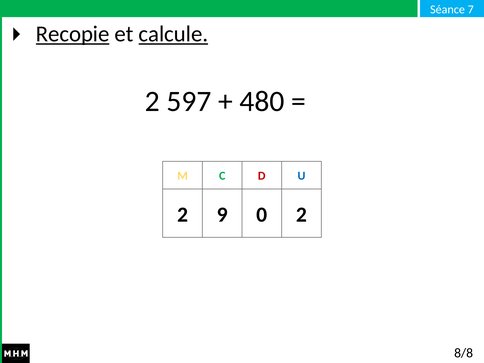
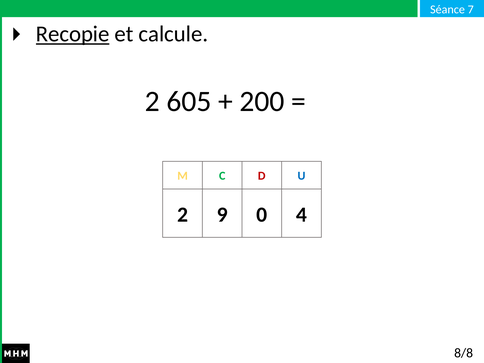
calcule underline: present -> none
597: 597 -> 605
480: 480 -> 200
0 2: 2 -> 4
